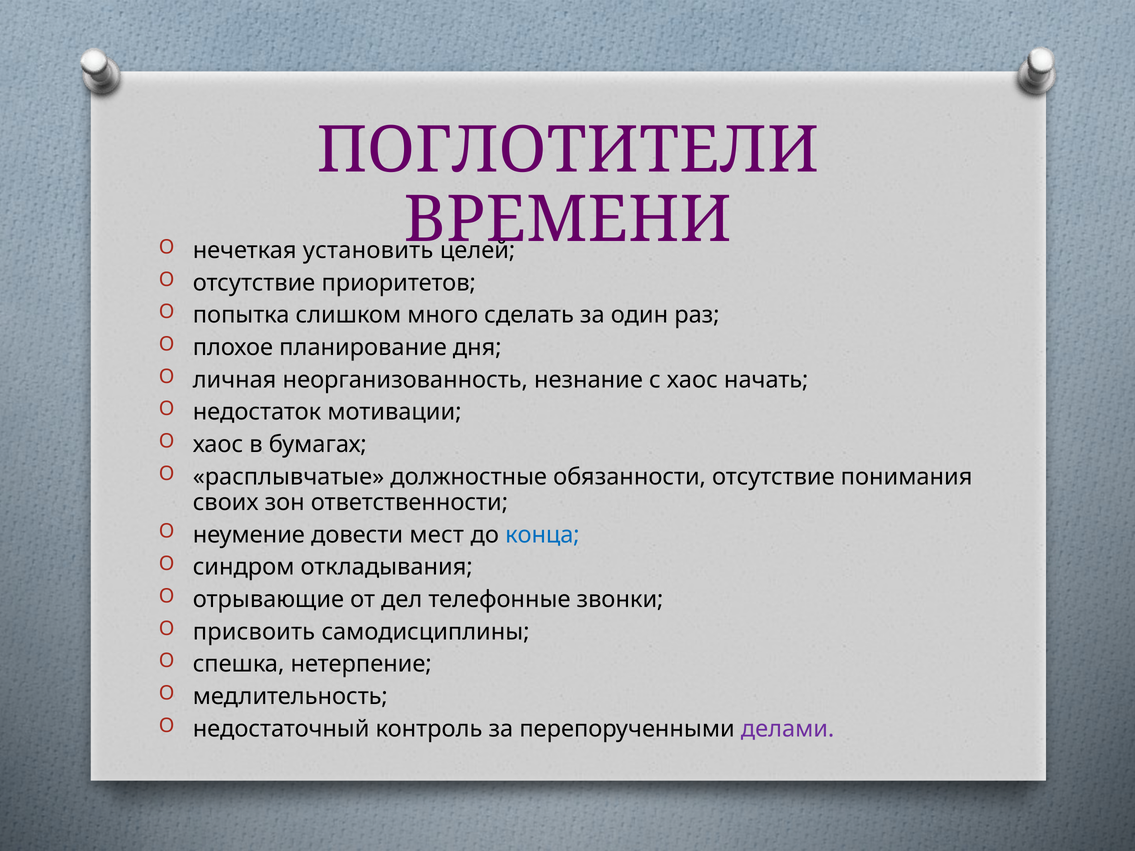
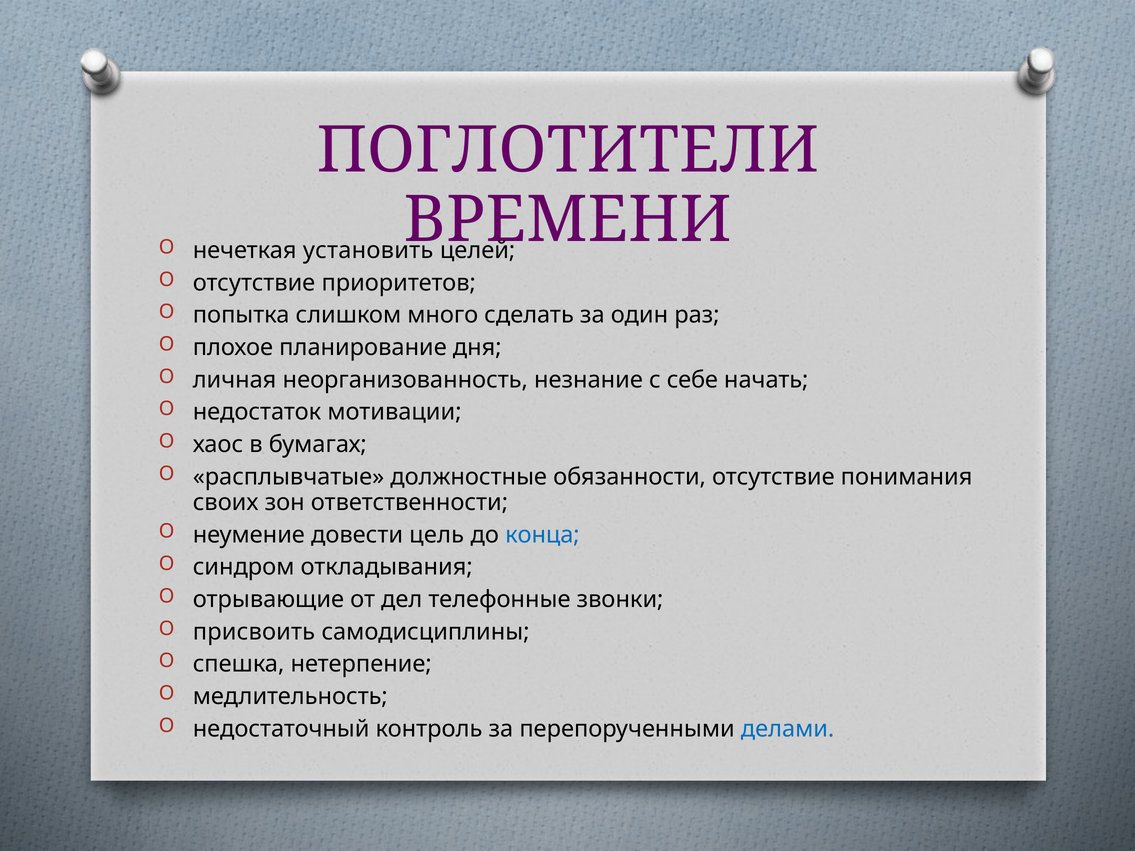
с хаос: хаос -> себе
мест: мест -> цель
делами colour: purple -> blue
